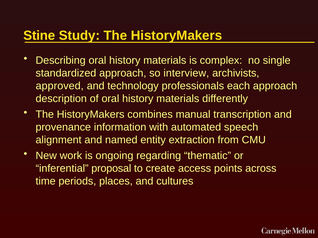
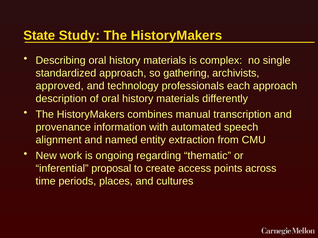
Stine: Stine -> State
interview: interview -> gathering
